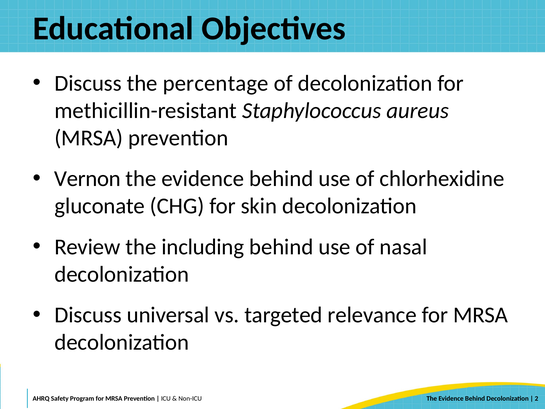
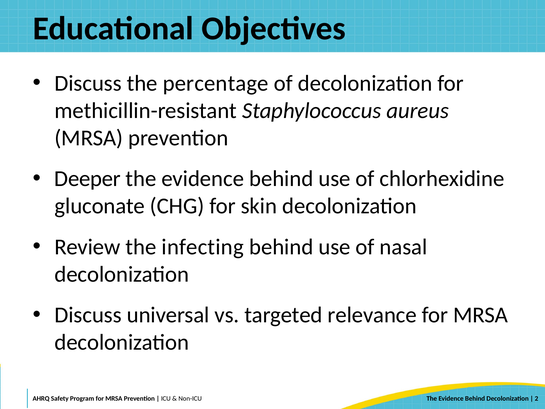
Vernon: Vernon -> Deeper
including: including -> infecting
